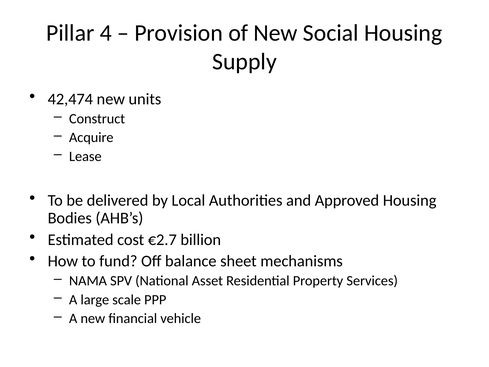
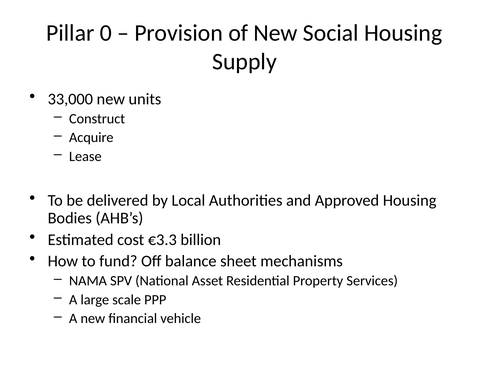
4: 4 -> 0
42,474: 42,474 -> 33,000
€2.7: €2.7 -> €3.3
